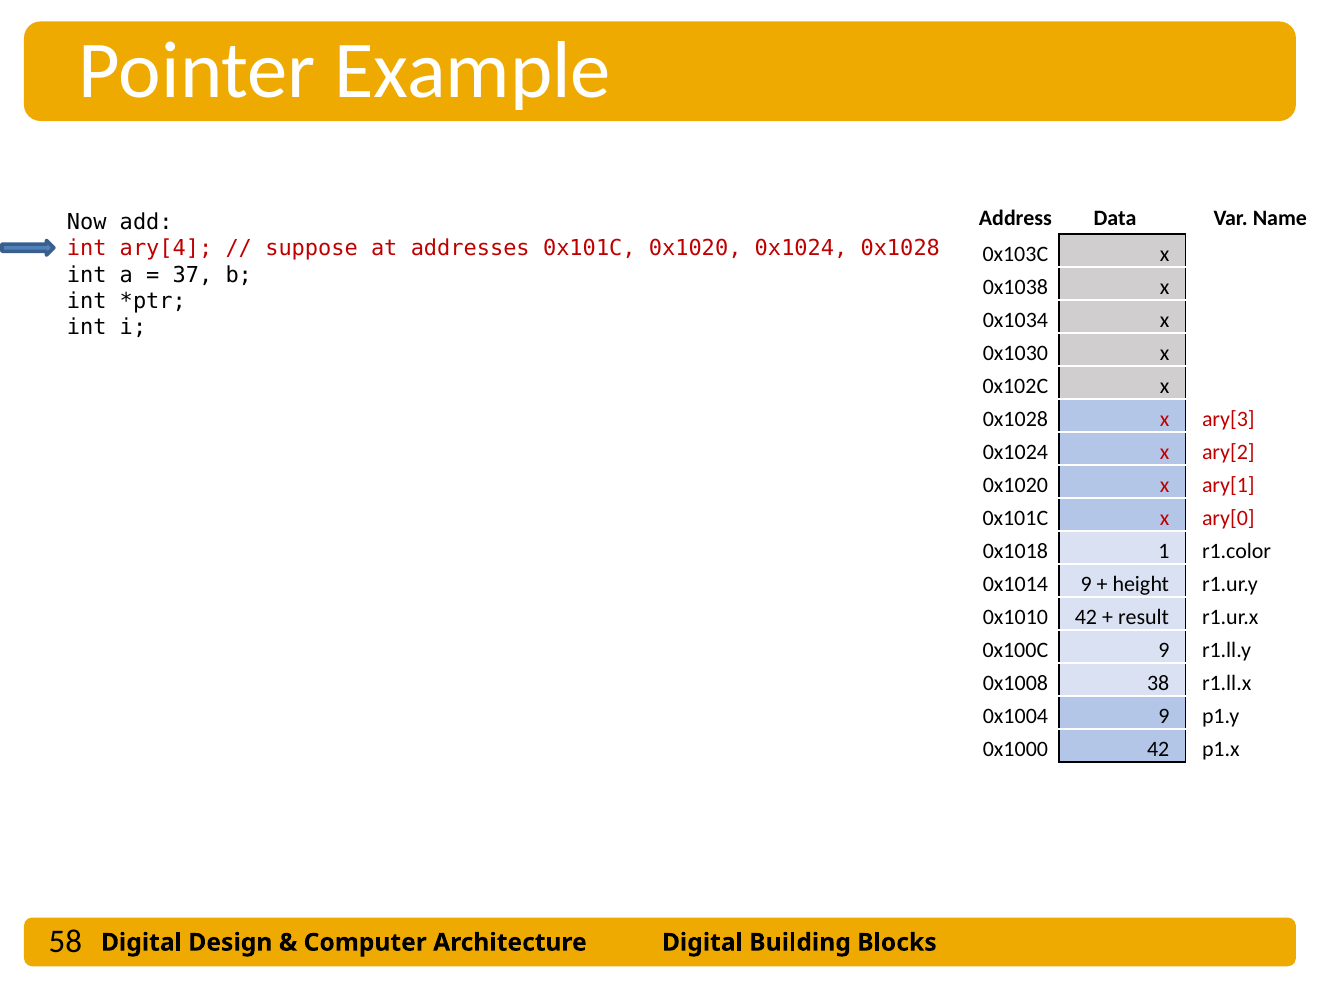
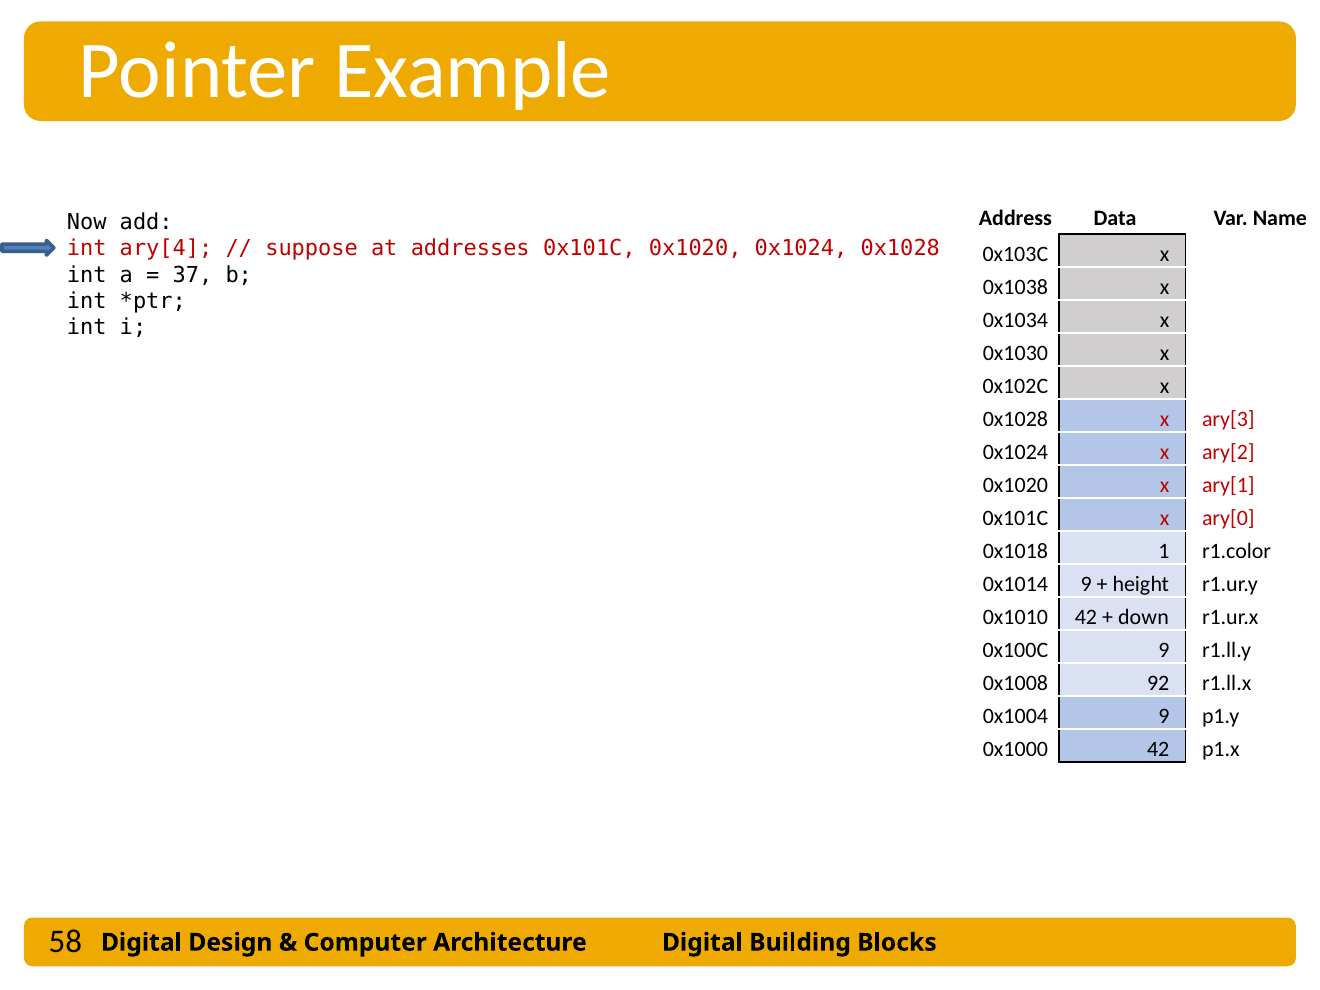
result: result -> down
38: 38 -> 92
